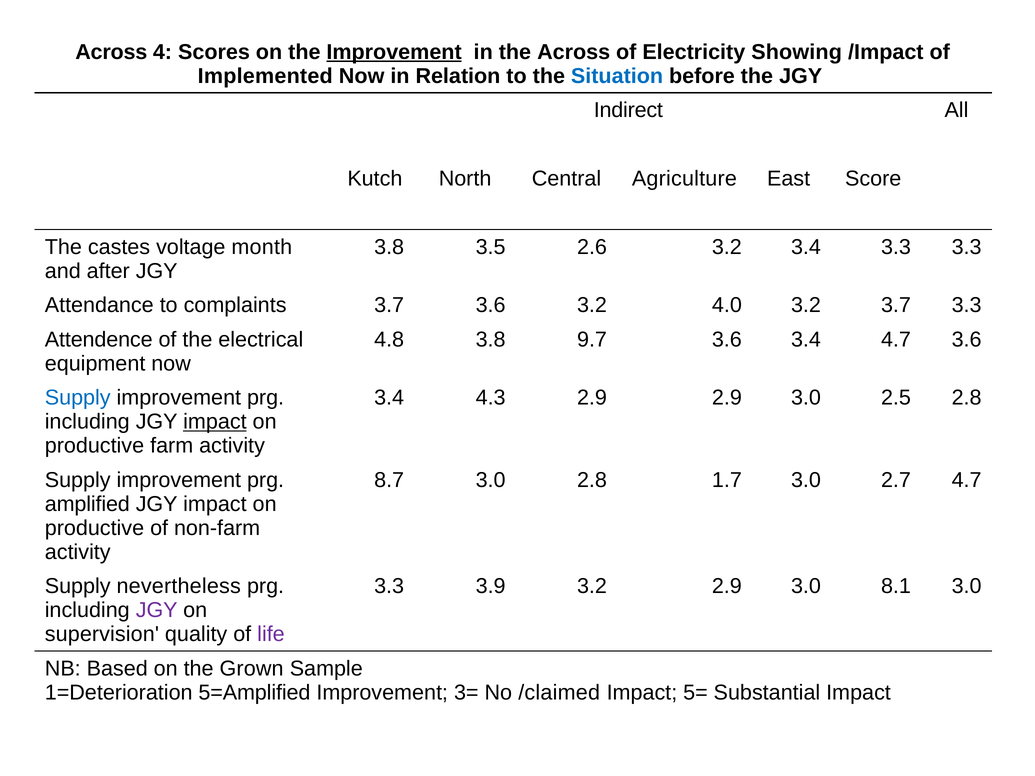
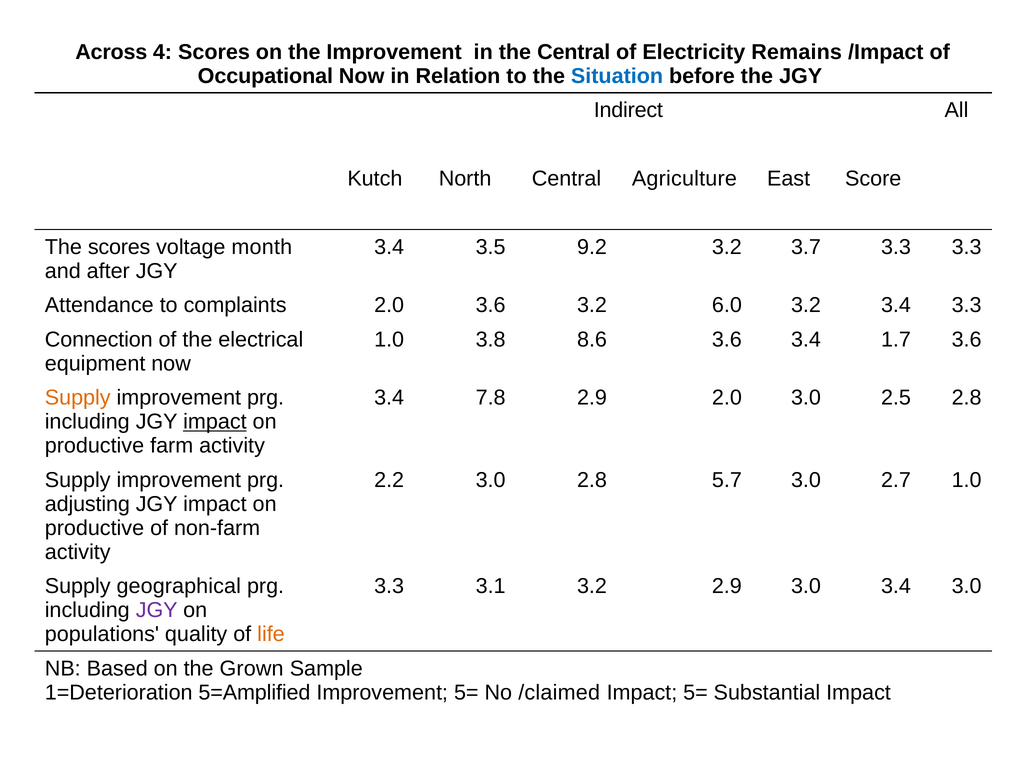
Improvement at (394, 52) underline: present -> none
the Across: Across -> Central
Showing: Showing -> Remains
Implemented: Implemented -> Occupational
The castes: castes -> scores
3.8 at (389, 247): 3.8 -> 3.4
2.6: 2.6 -> 9.2
3.2 3.4: 3.4 -> 3.7
complaints 3.7: 3.7 -> 2.0
4.0: 4.0 -> 6.0
3.2 3.7: 3.7 -> 3.4
Attendence: Attendence -> Connection
4.8 at (389, 340): 4.8 -> 1.0
9.7: 9.7 -> 8.6
3.4 4.7: 4.7 -> 1.7
Supply at (78, 398) colour: blue -> orange
4.3: 4.3 -> 7.8
2.9 2.9: 2.9 -> 2.0
8.7: 8.7 -> 2.2
1.7: 1.7 -> 5.7
2.7 4.7: 4.7 -> 1.0
amplified: amplified -> adjusting
nevertheless: nevertheless -> geographical
3.9: 3.9 -> 3.1
3.0 8.1: 8.1 -> 3.4
supervision: supervision -> populations
life colour: purple -> orange
Improvement 3=: 3= -> 5=
